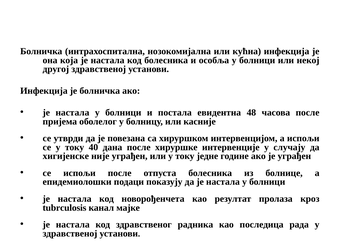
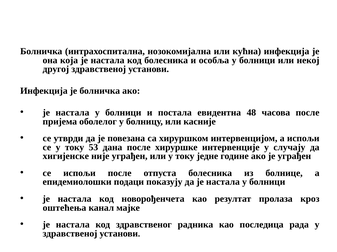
40: 40 -> 53
tubrculosis: tubrculosis -> оштећења
